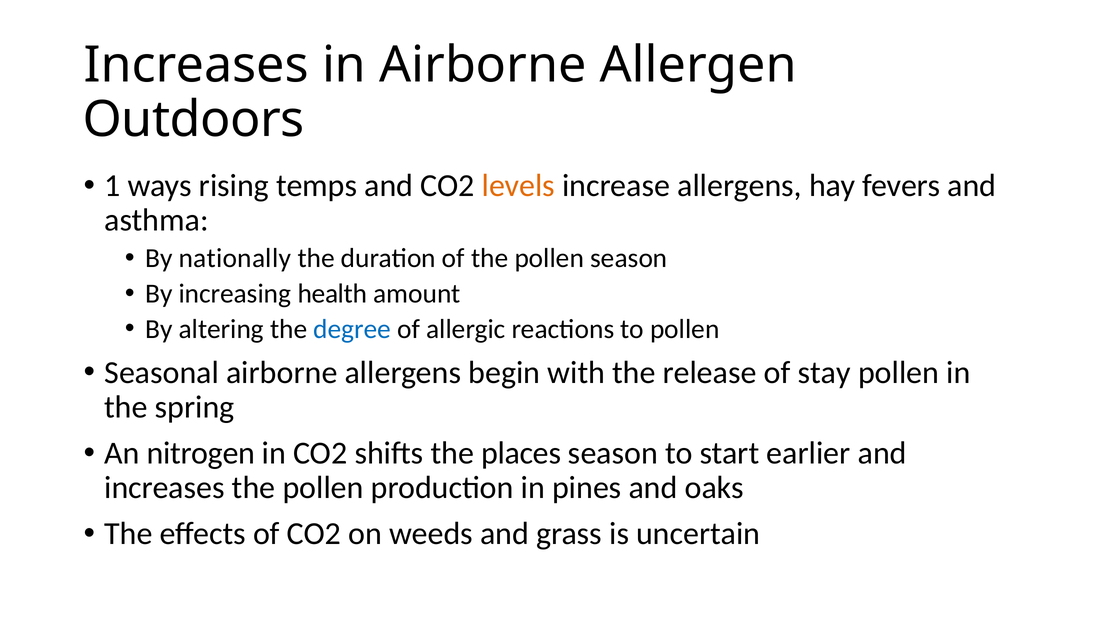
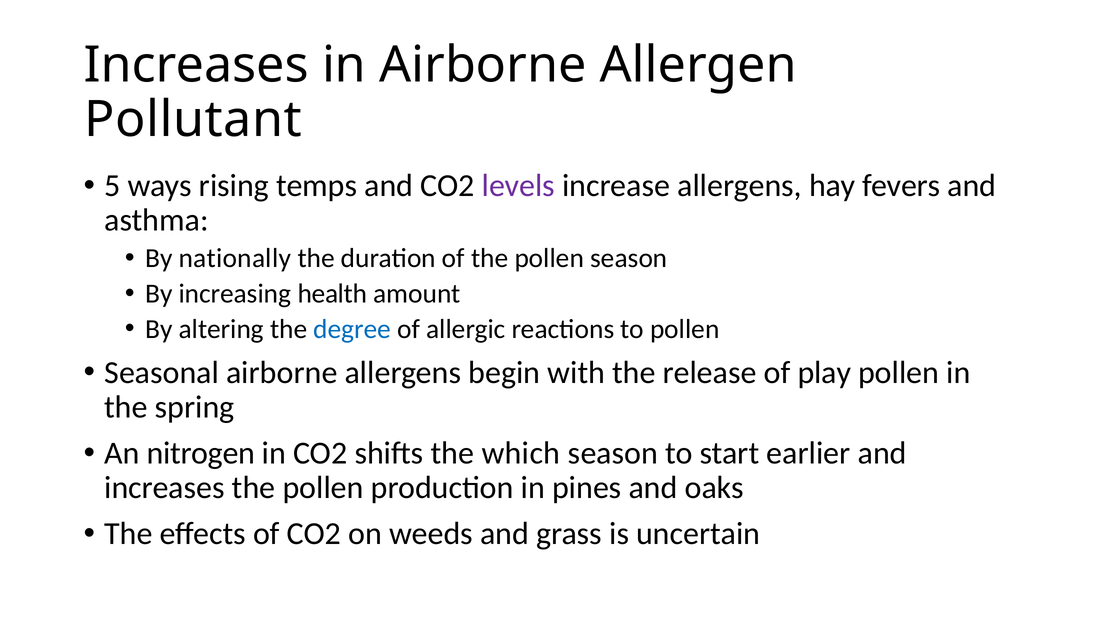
Outdoors: Outdoors -> Pollutant
1: 1 -> 5
levels colour: orange -> purple
stay: stay -> play
places: places -> which
